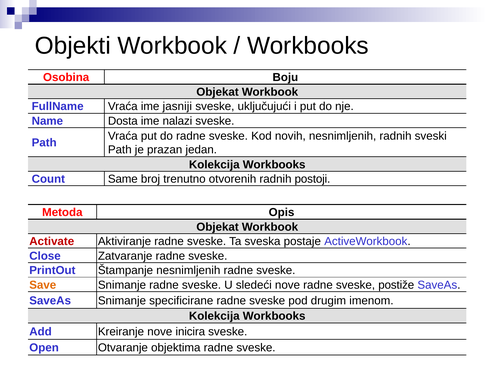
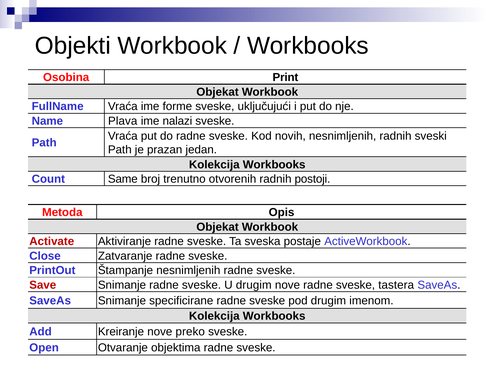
Boju: Boju -> Print
jasniji: jasniji -> forme
Dosta: Dosta -> Plava
Save colour: orange -> red
U sledeći: sledeći -> drugim
postiže: postiže -> tastera
inicira: inicira -> preko
